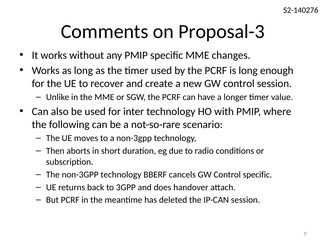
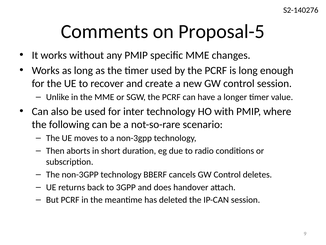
Proposal-3: Proposal-3 -> Proposal-5
Control specific: specific -> deletes
